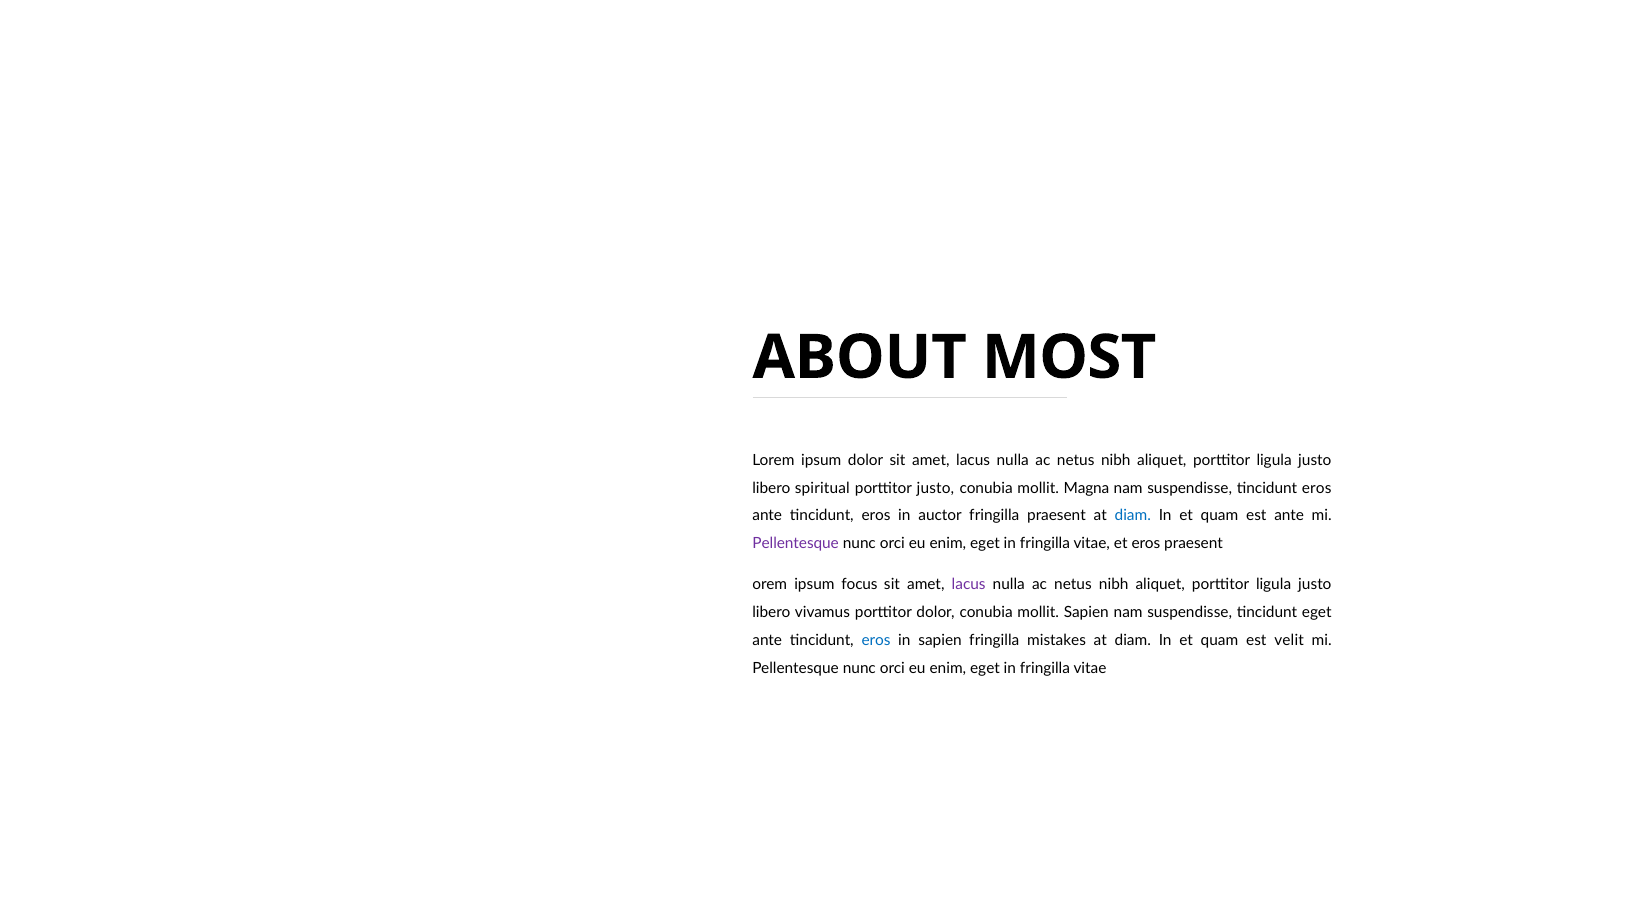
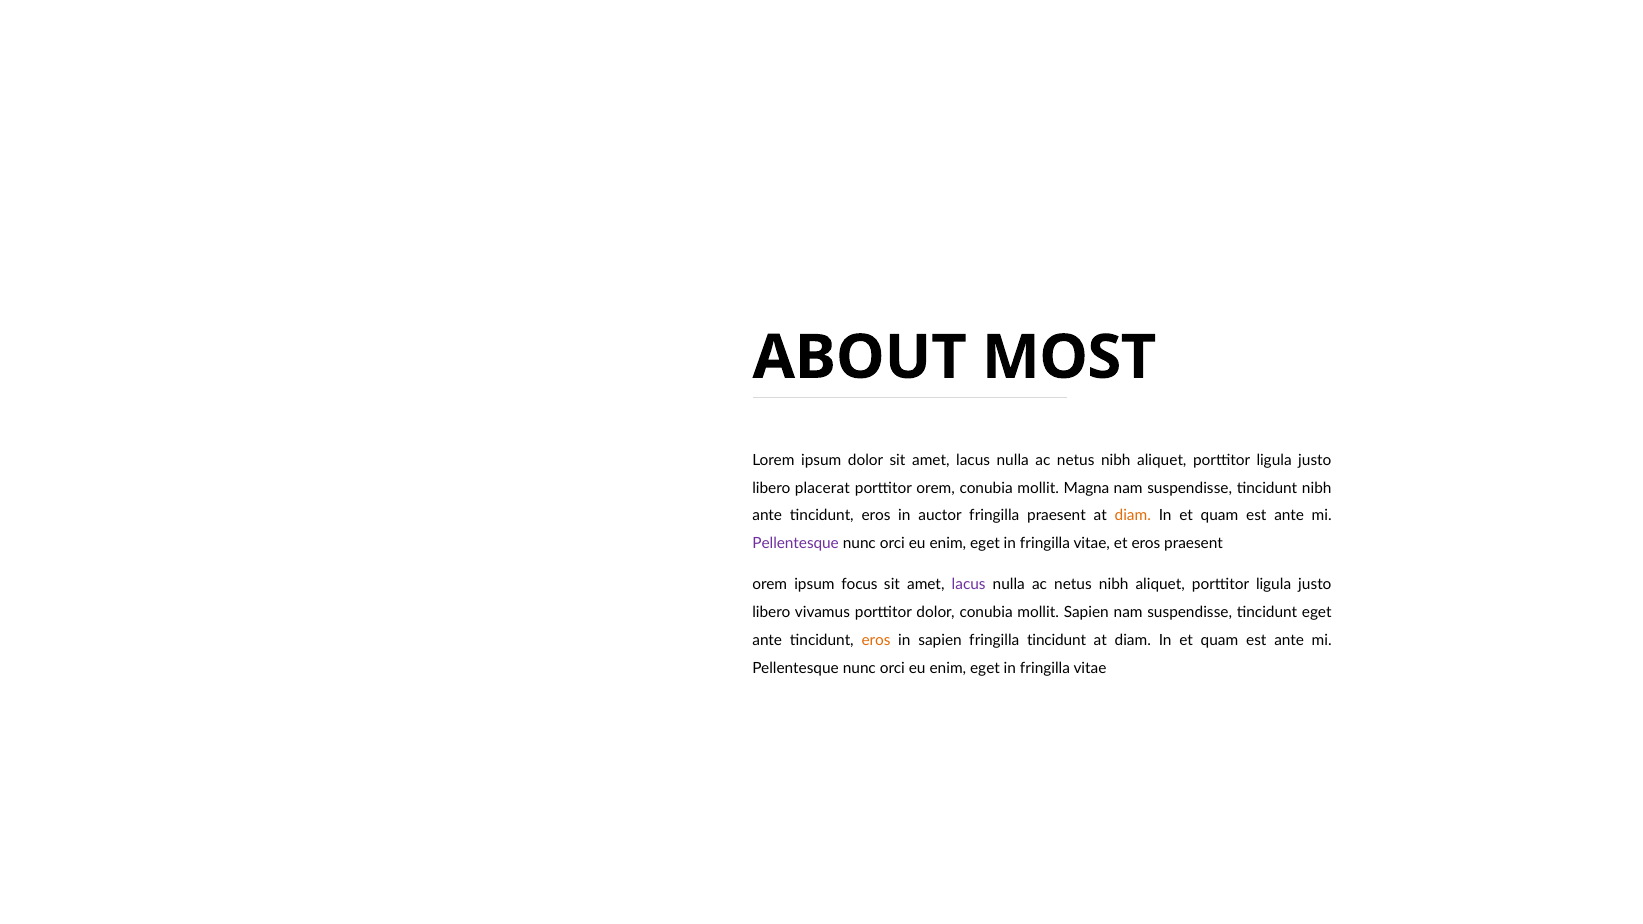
spiritual: spiritual -> placerat
porttitor justo: justo -> orem
suspendisse tincidunt eros: eros -> nibh
diam at (1133, 516) colour: blue -> orange
eros at (876, 640) colour: blue -> orange
fringilla mistakes: mistakes -> tincidunt
velit at (1289, 640): velit -> ante
